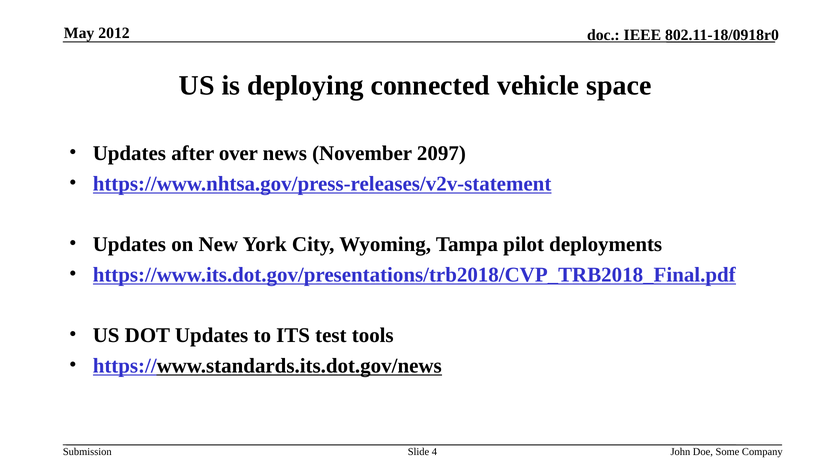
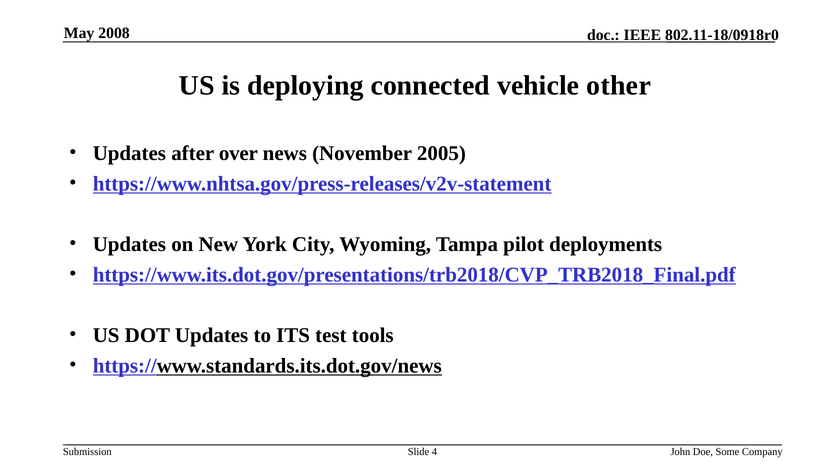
2012: 2012 -> 2008
space: space -> other
2097: 2097 -> 2005
